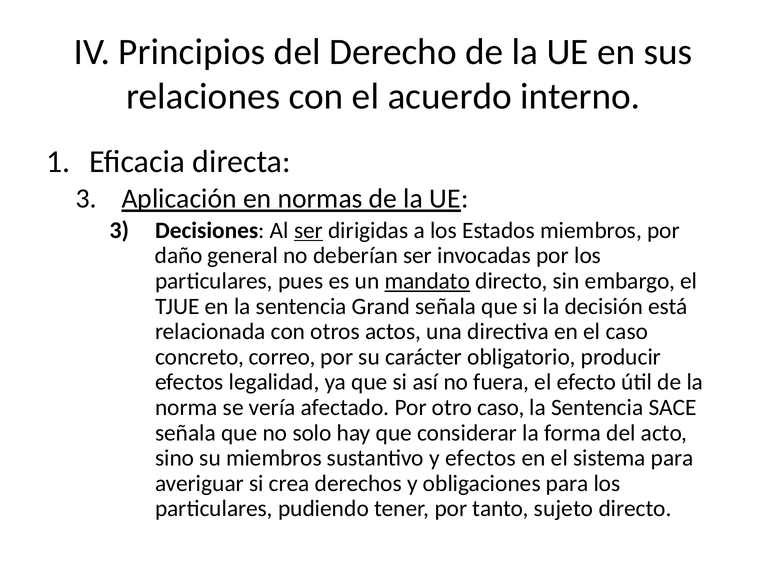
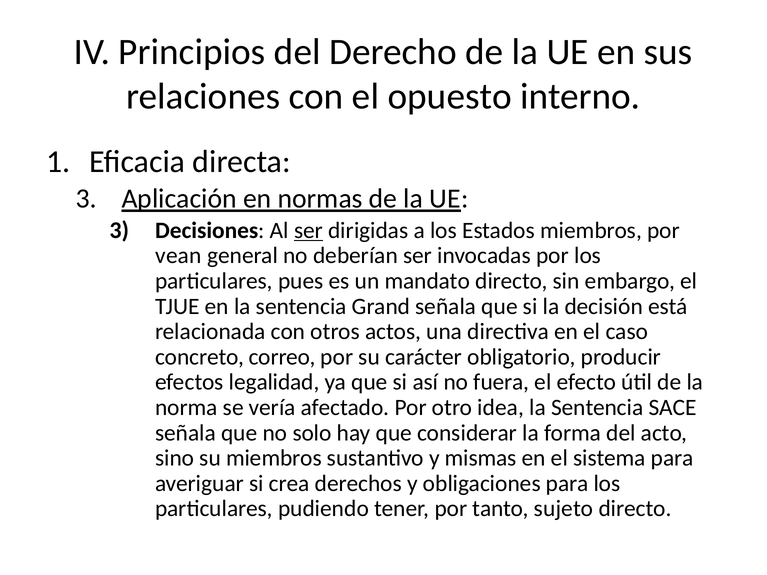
acuerdo: acuerdo -> opuesto
daño: daño -> vean
mandato underline: present -> none
otro caso: caso -> idea
y efectos: efectos -> mismas
